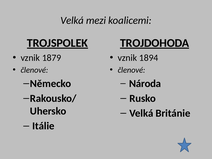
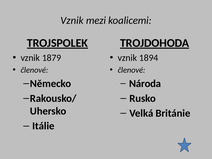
Velká at (72, 20): Velká -> Vznik
